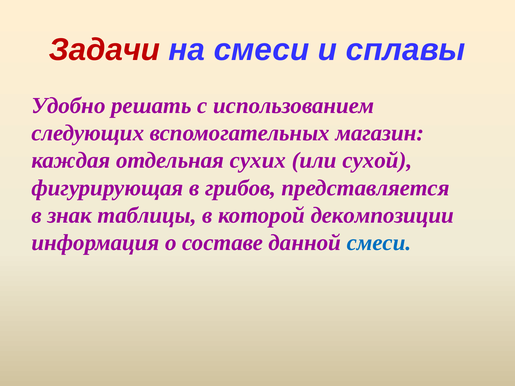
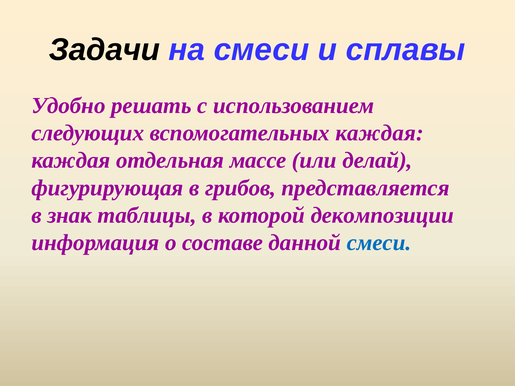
Задачи colour: red -> black
вспомогательных магазин: магазин -> каждая
сухих: сухих -> массе
сухой: сухой -> делай
